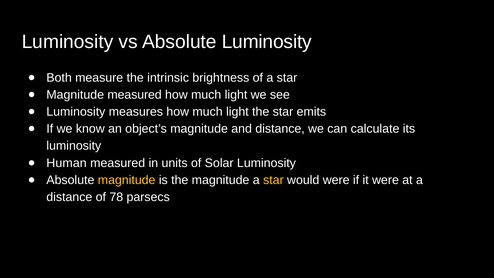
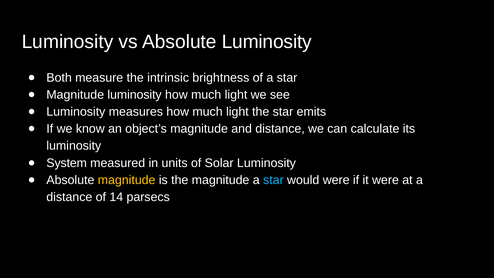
Magnitude measured: measured -> luminosity
Human: Human -> System
star at (273, 180) colour: yellow -> light blue
78: 78 -> 14
